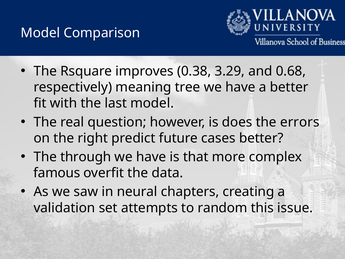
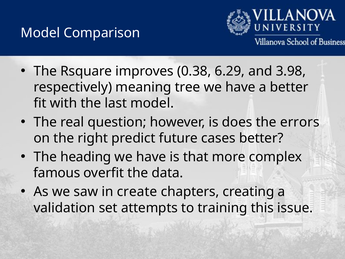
3.29: 3.29 -> 6.29
0.68: 0.68 -> 3.98
through: through -> heading
neural: neural -> create
random: random -> training
